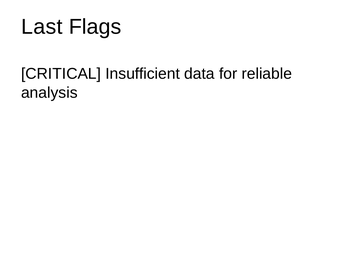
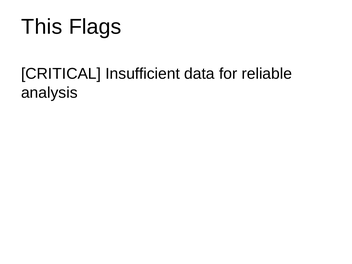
Last: Last -> This
